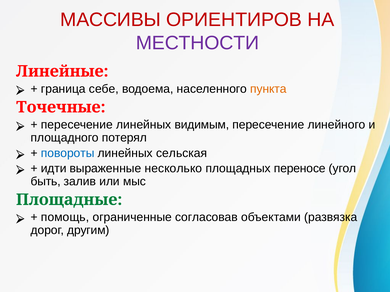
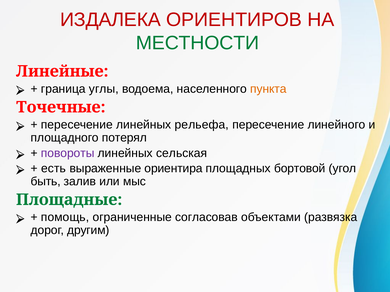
МАССИВЫ: МАССИВЫ -> ИЗДАЛЕКА
МЕСТНОСТИ colour: purple -> green
себе: себе -> углы
видимым: видимым -> рельефа
повороты colour: blue -> purple
идти: идти -> есть
несколько: несколько -> ориентира
переносе: переносе -> бортовой
